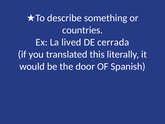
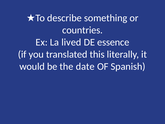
cerrada: cerrada -> essence
door: door -> date
